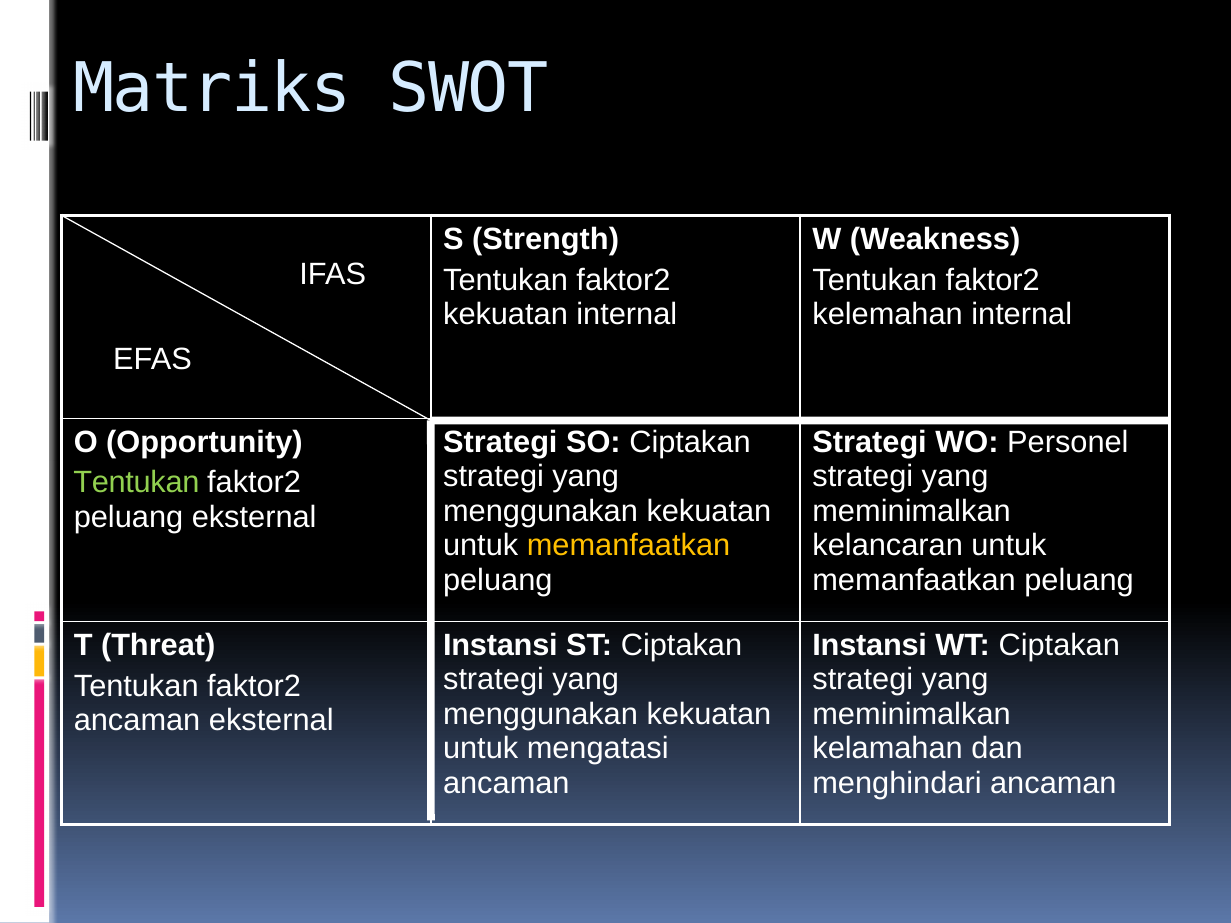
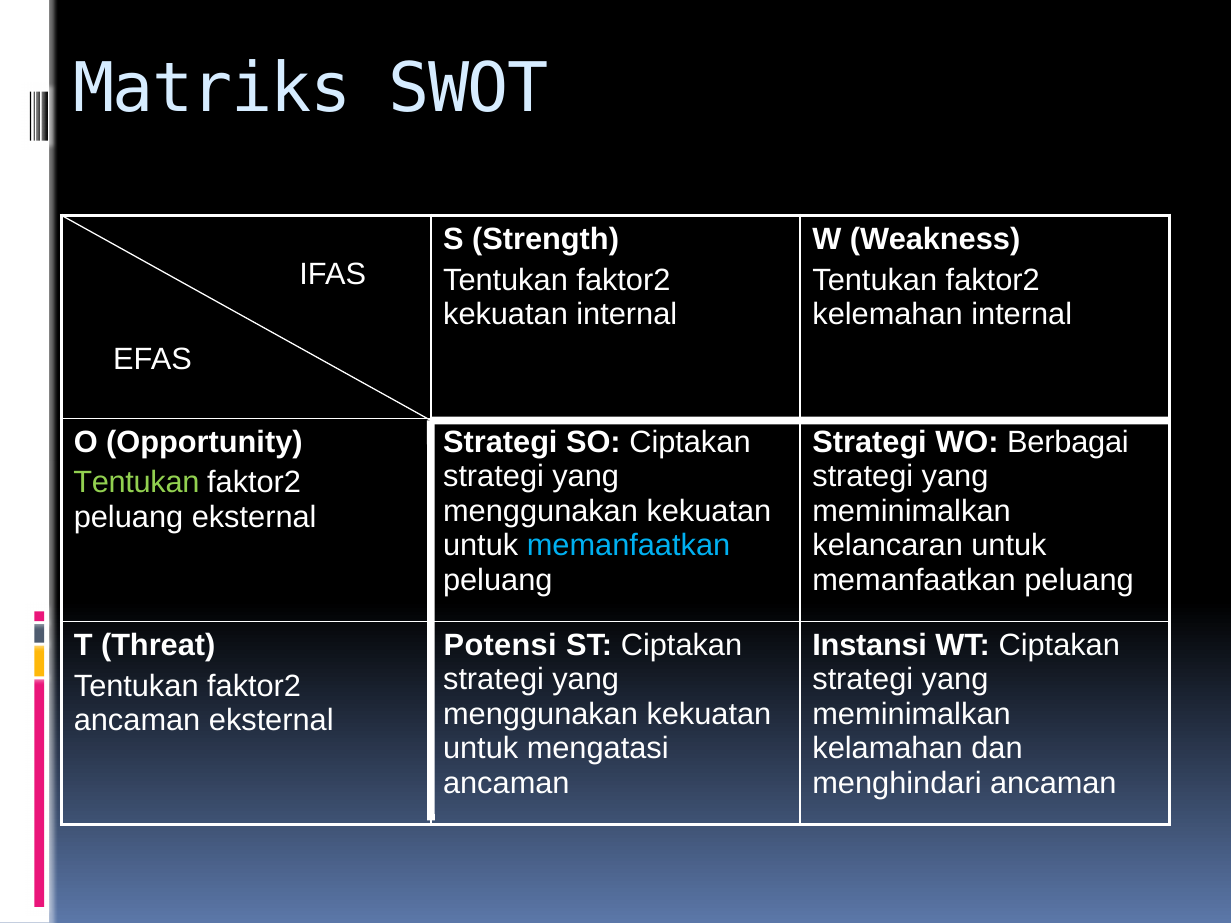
Personel: Personel -> Berbagai
memanfaatkan at (629, 546) colour: yellow -> light blue
Instansi at (500, 646): Instansi -> Potensi
